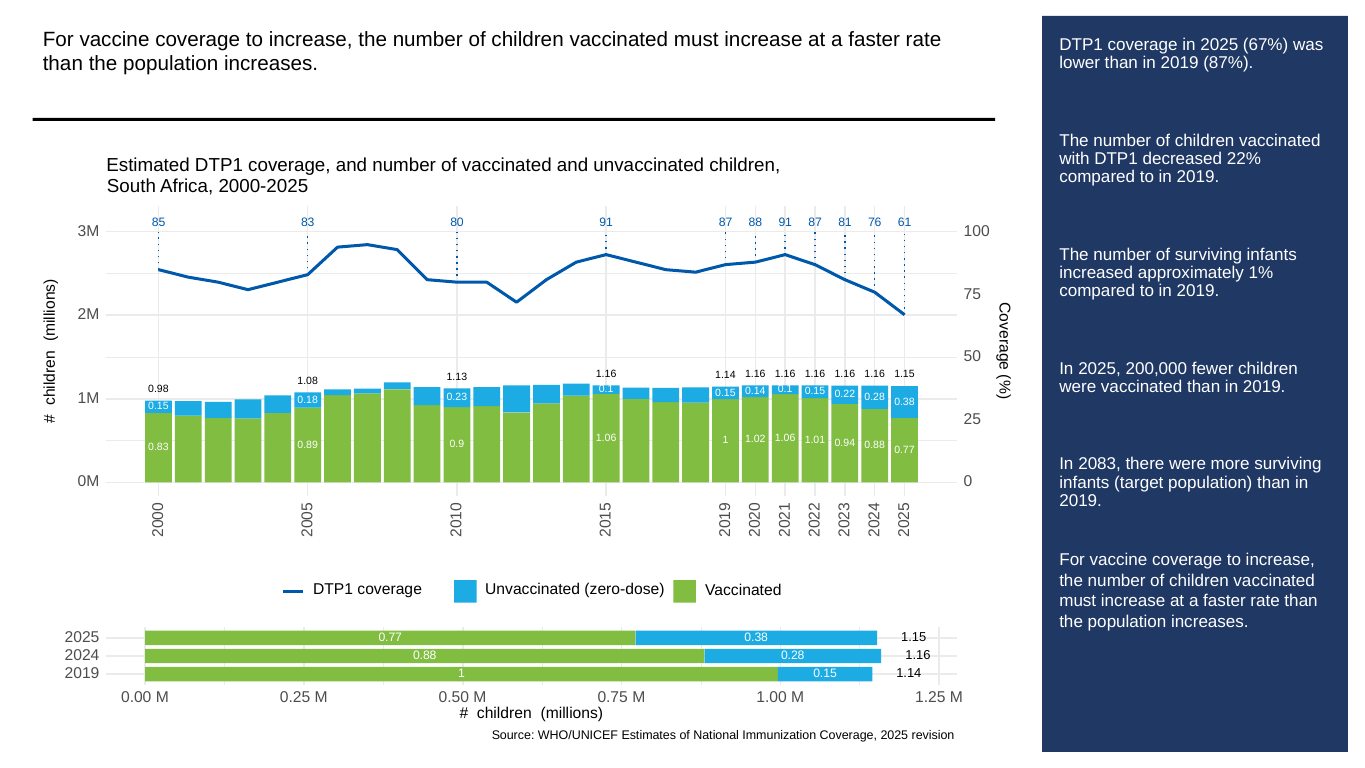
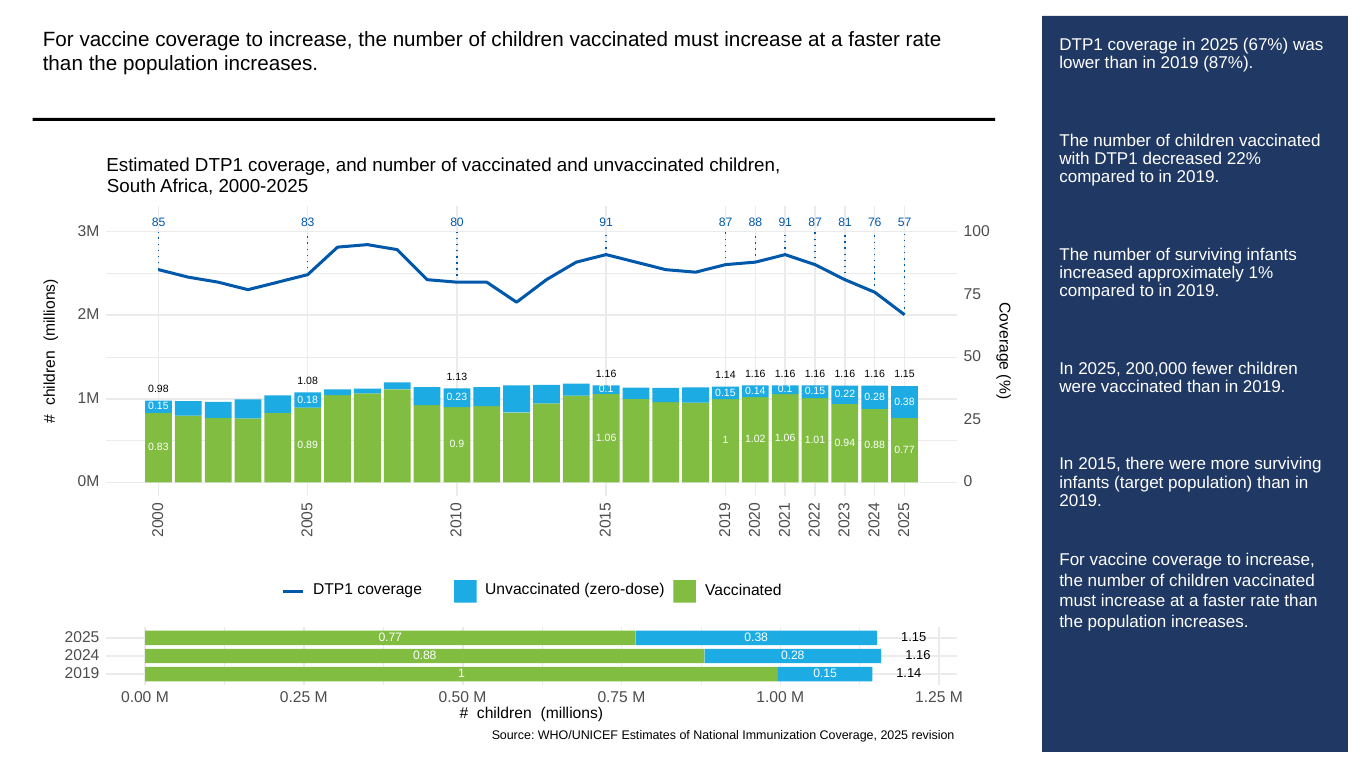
61: 61 -> 57
2083: 2083 -> 2015
